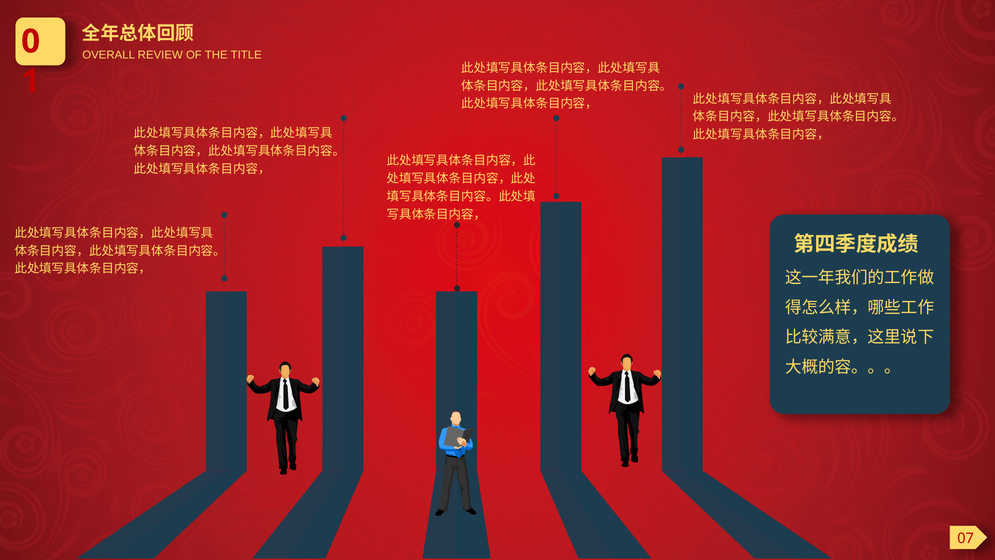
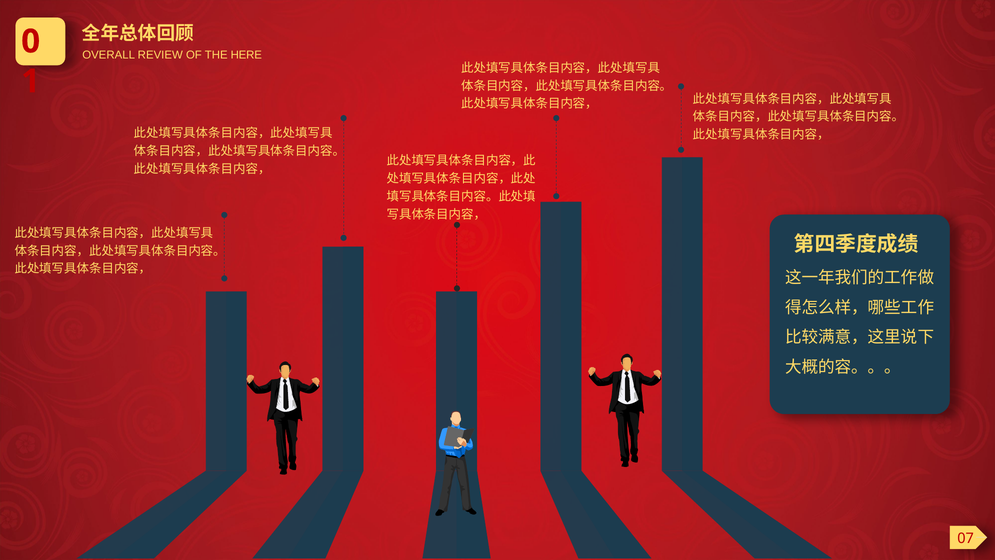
TITLE: TITLE -> HERE
